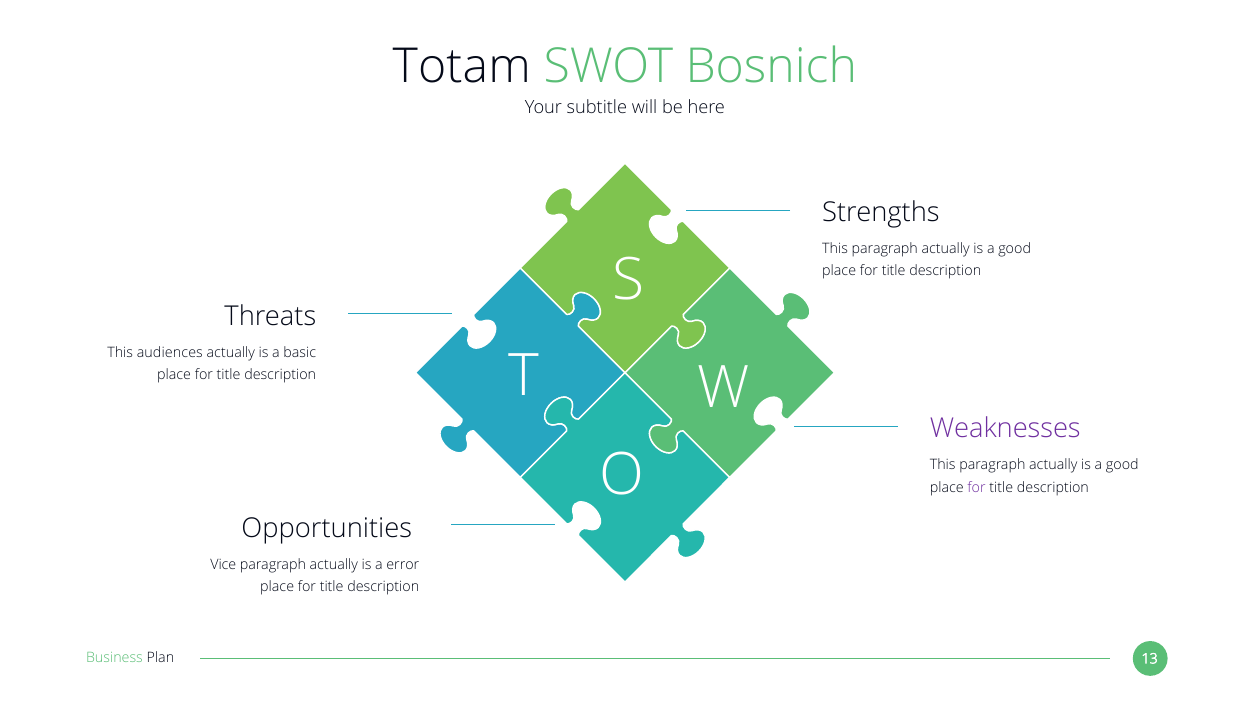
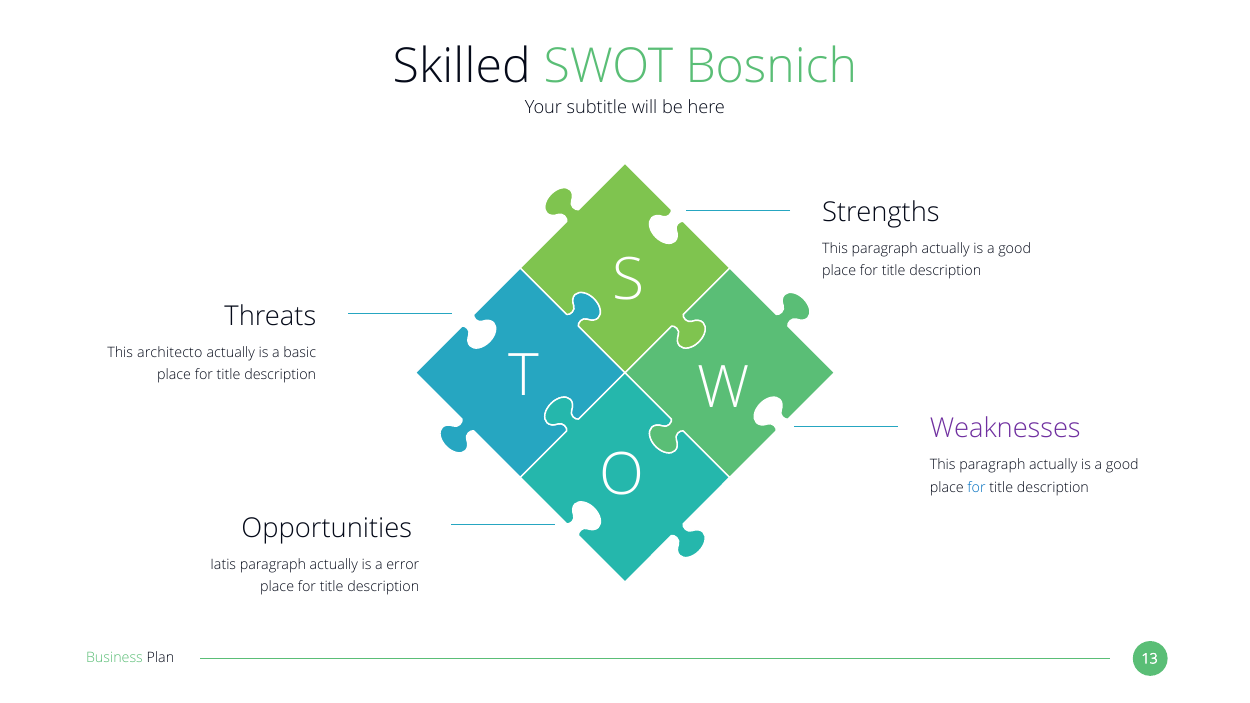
Totam: Totam -> Skilled
audiences: audiences -> architecto
for at (977, 488) colour: purple -> blue
Vice: Vice -> Iatis
